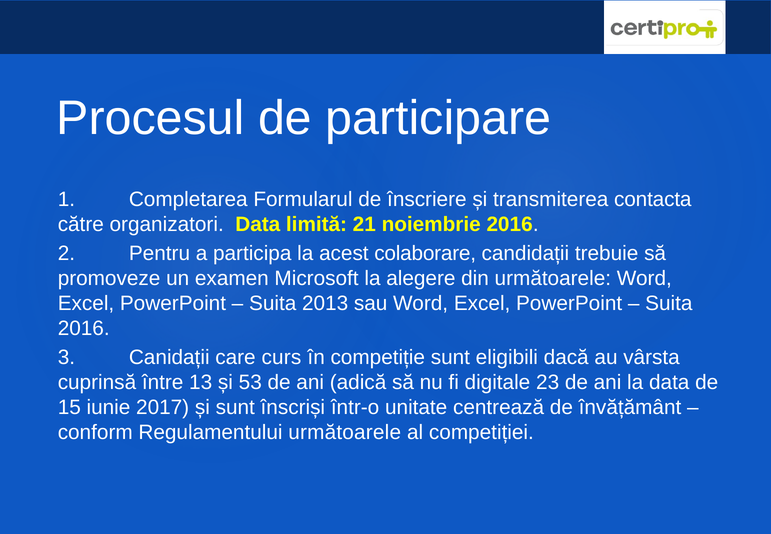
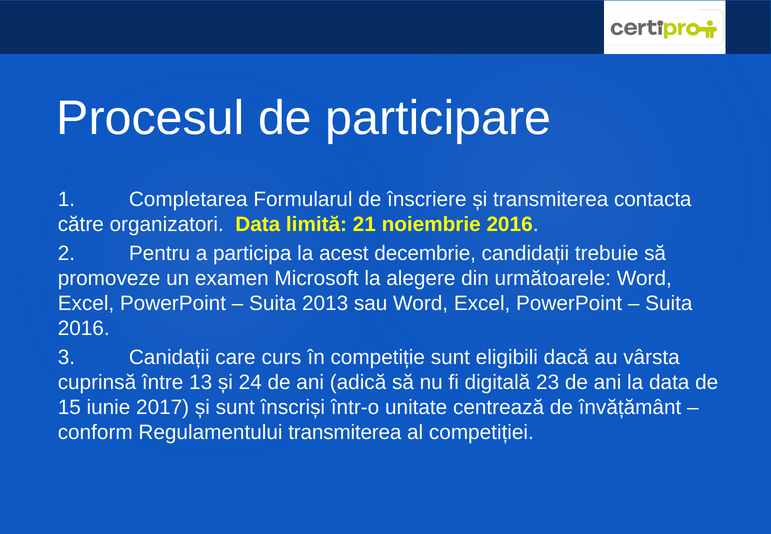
colaborare: colaborare -> decembrie
53: 53 -> 24
digitale: digitale -> digitală
Regulamentului următoarele: următoarele -> transmiterea
